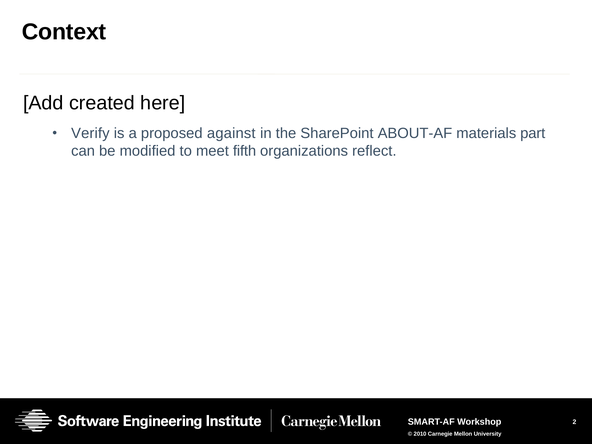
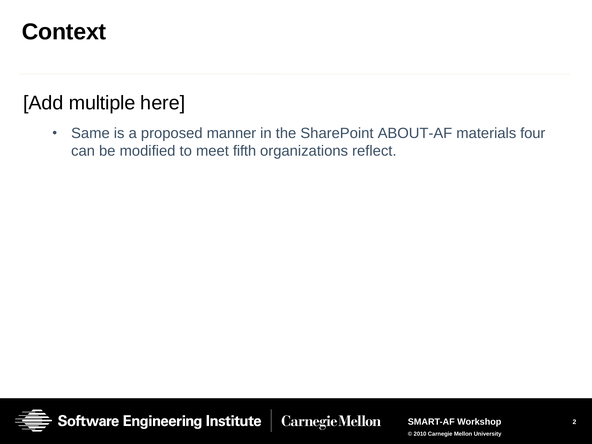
created: created -> multiple
Verify: Verify -> Same
against: against -> manner
part: part -> four
